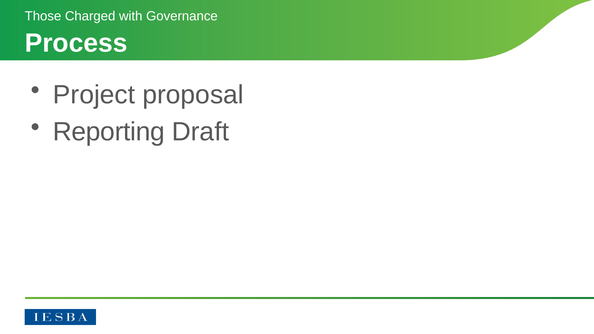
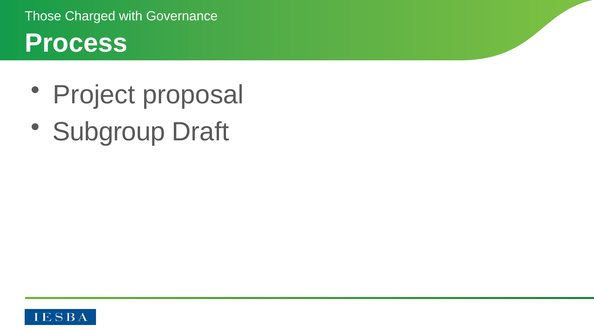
Reporting: Reporting -> Subgroup
